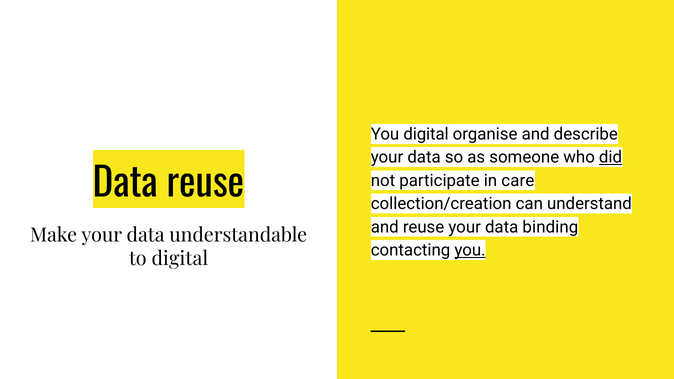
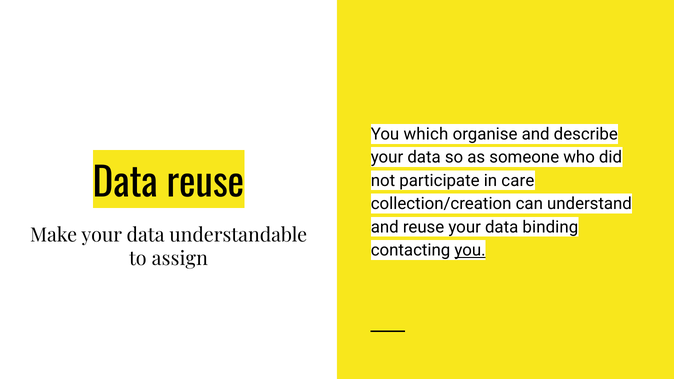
You digital: digital -> which
did underline: present -> none
to digital: digital -> assign
